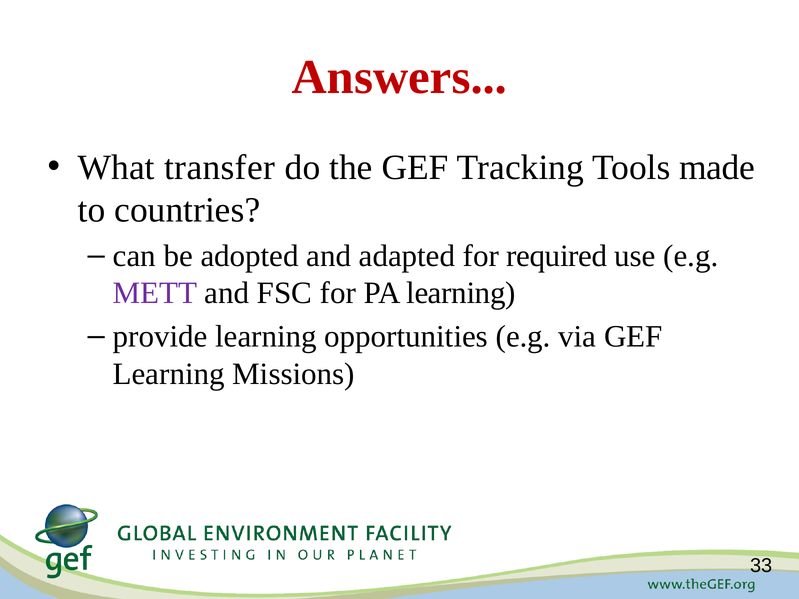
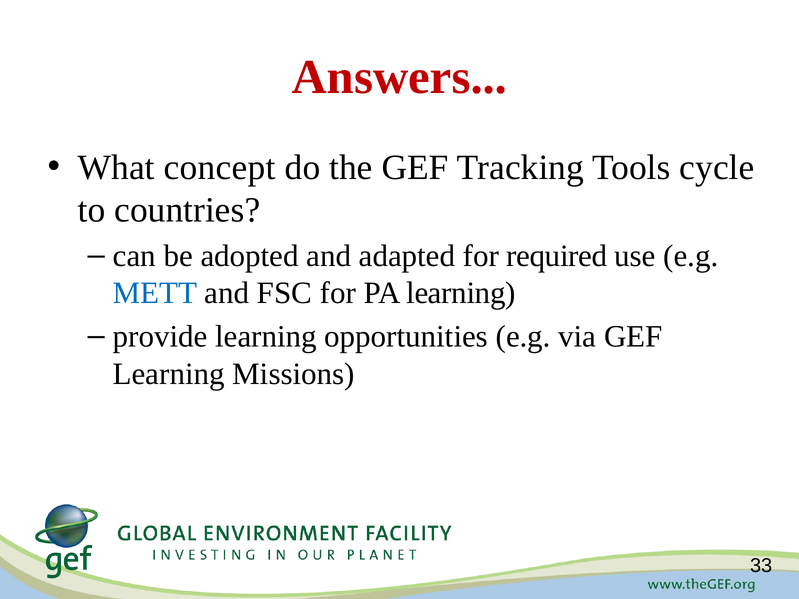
transfer: transfer -> concept
made: made -> cycle
METT colour: purple -> blue
